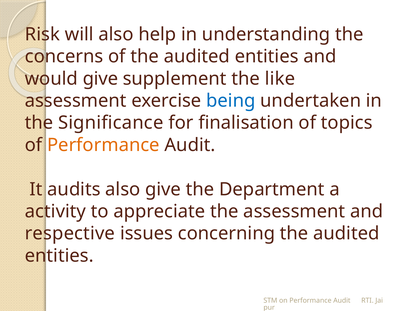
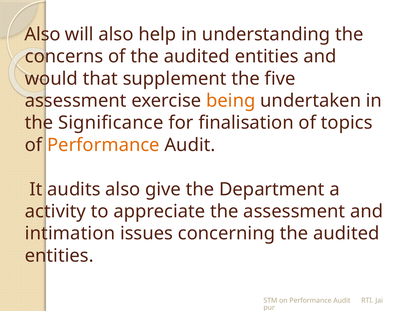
Risk at (42, 34): Risk -> Also
would give: give -> that
like: like -> five
being colour: blue -> orange
respective: respective -> intimation
